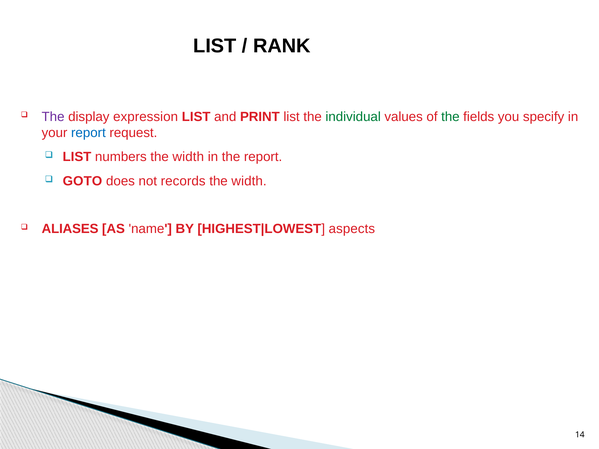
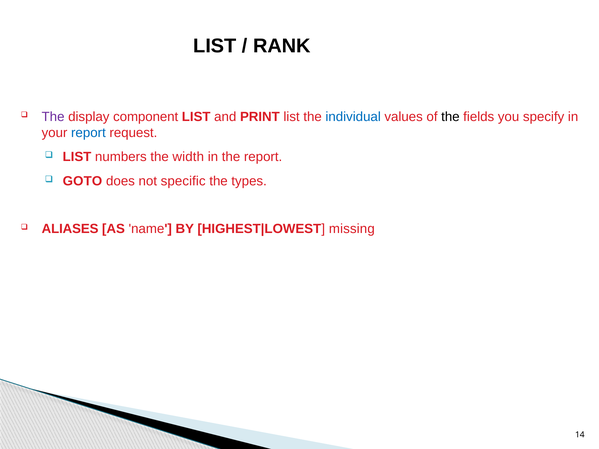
expression: expression -> component
individual colour: green -> blue
the at (450, 117) colour: green -> black
records: records -> specific
width at (249, 181): width -> types
aspects: aspects -> missing
